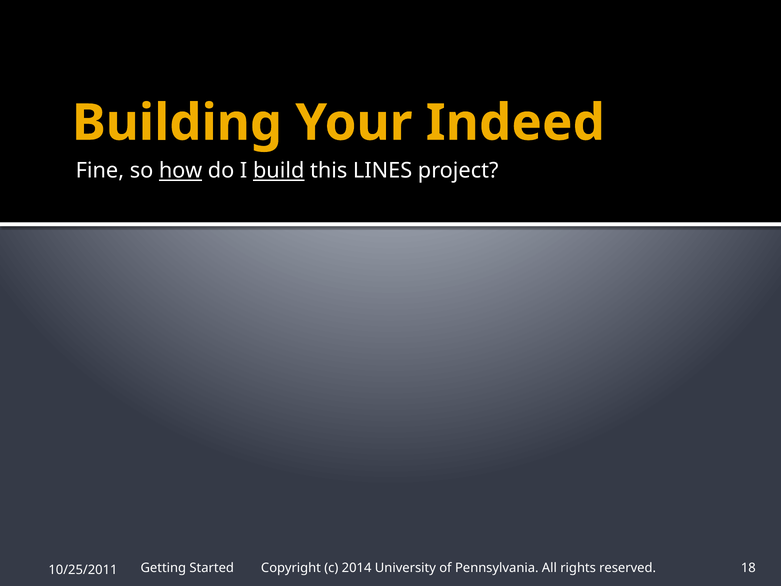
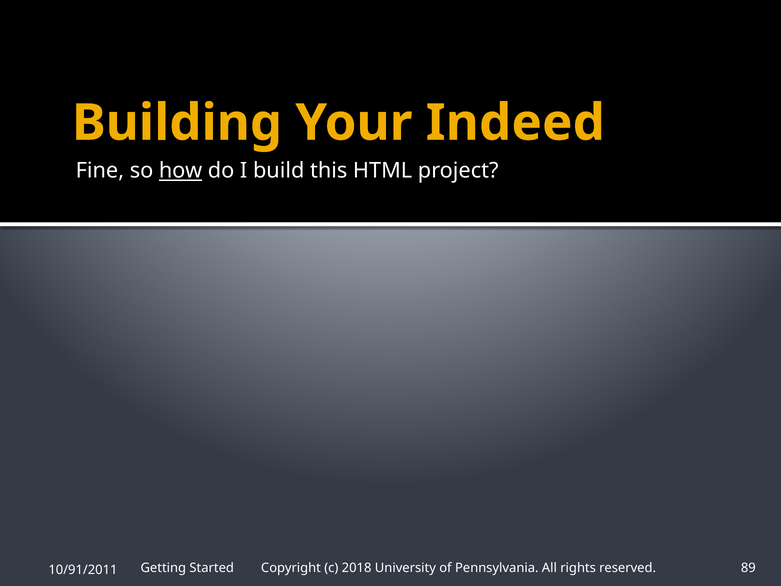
build underline: present -> none
LINES: LINES -> HTML
2014: 2014 -> 2018
18: 18 -> 89
10/25/2011: 10/25/2011 -> 10/91/2011
